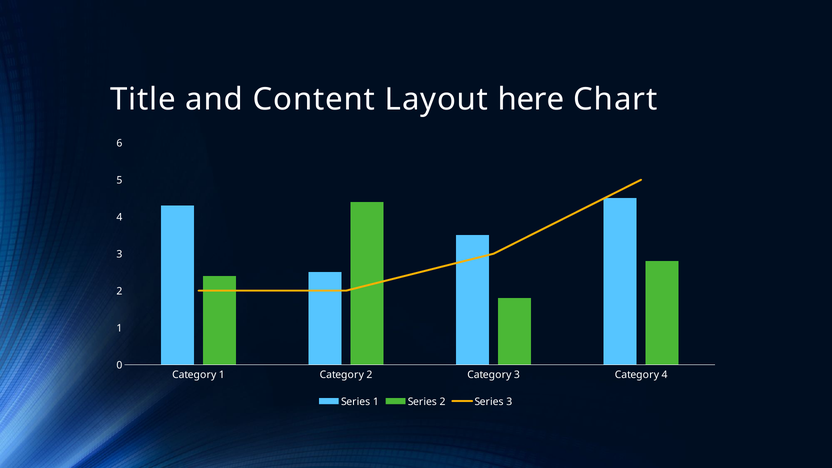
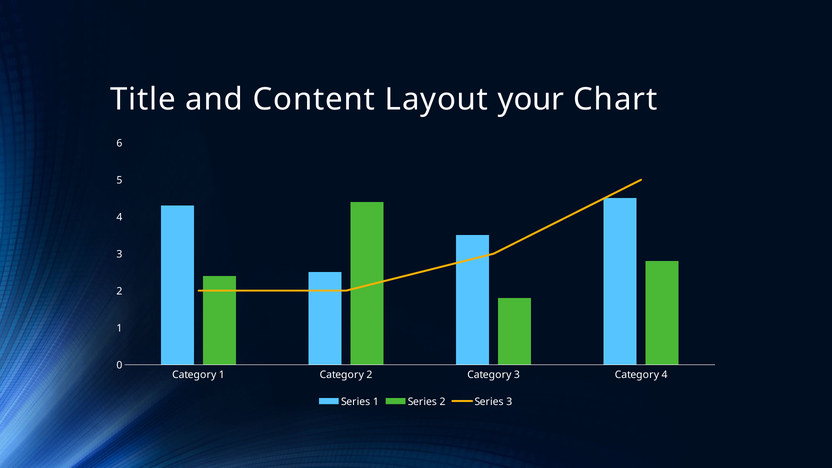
here: here -> your
